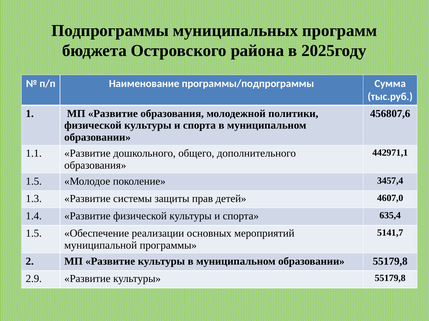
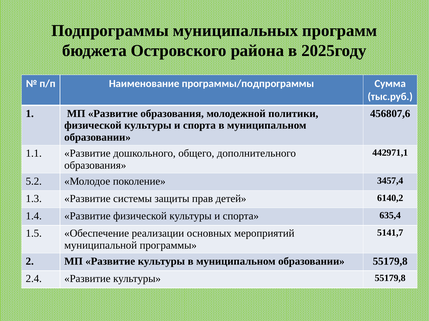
1.5 at (34, 182): 1.5 -> 5.2
4607,0: 4607,0 -> 6140,2
2.9: 2.9 -> 2.4
